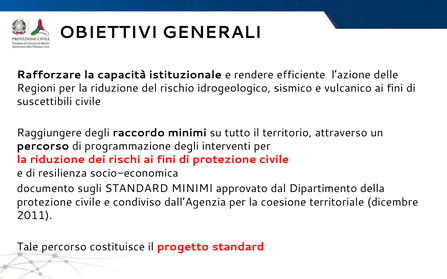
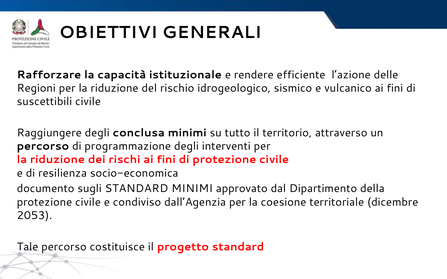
raccordo: raccordo -> conclusa
2011: 2011 -> 2053
